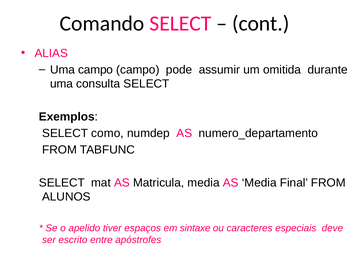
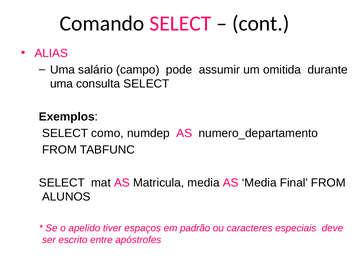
Uma campo: campo -> salário
sintaxe: sintaxe -> padrão
